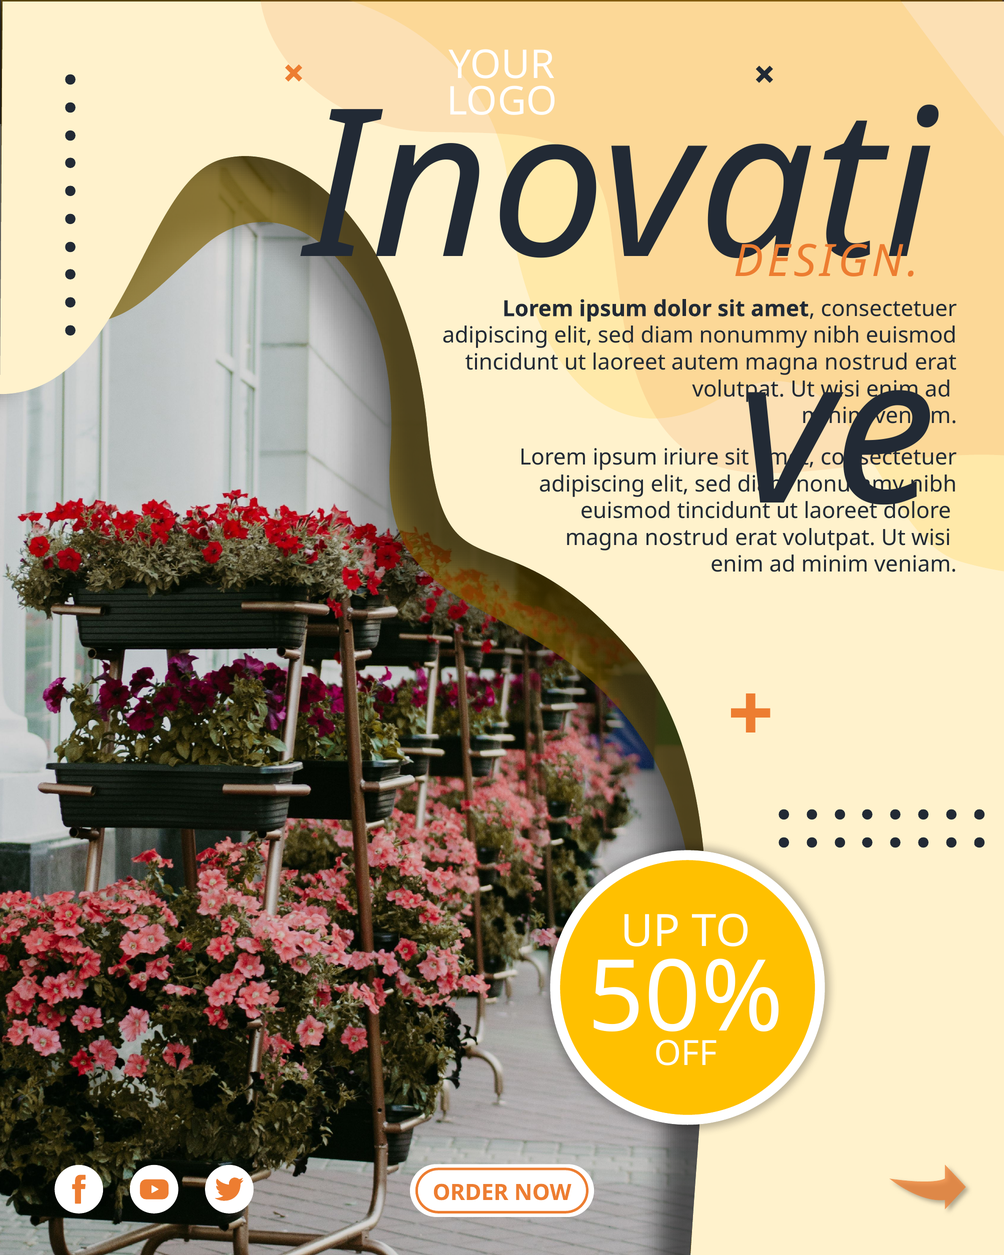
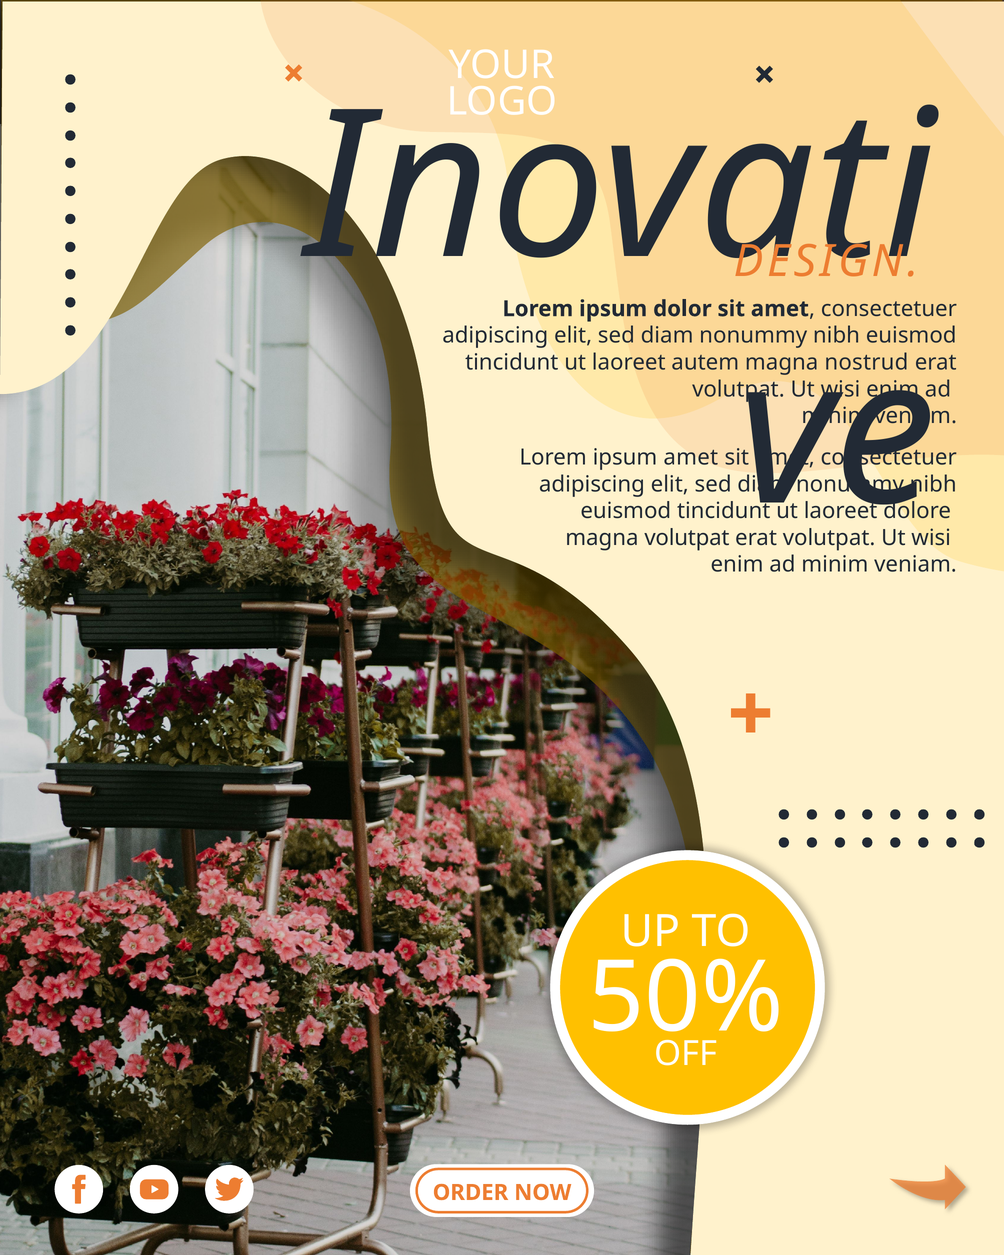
ipsum iriure: iriure -> amet
nostrud at (687, 538): nostrud -> volutpat
